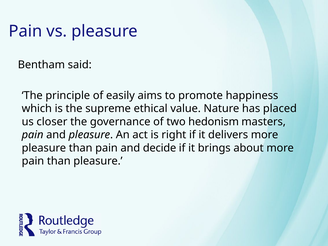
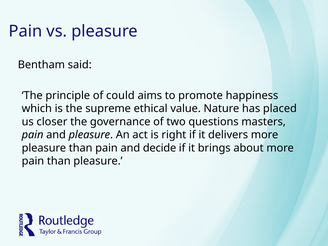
easily: easily -> could
hedonism: hedonism -> questions
